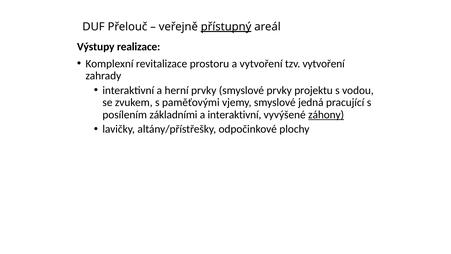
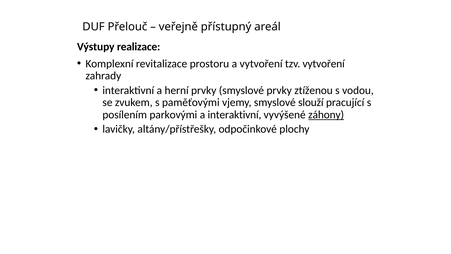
přístupný underline: present -> none
projektu: projektu -> ztíženou
jedná: jedná -> slouží
základními: základními -> parkovými
